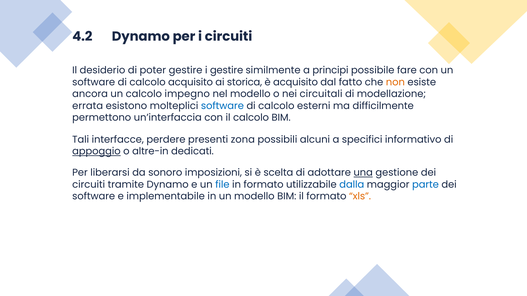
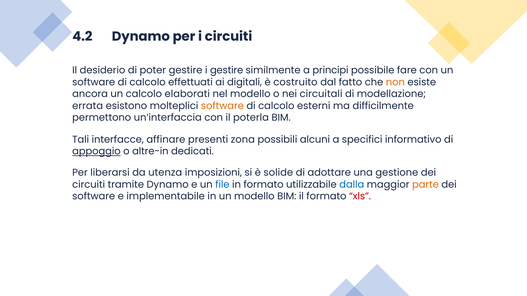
calcolo acquisito: acquisito -> effettuati
storica: storica -> digitali
è acquisito: acquisito -> costruito
impegno: impegno -> elaborati
software at (222, 106) colour: blue -> orange
il calcolo: calcolo -> poterla
perdere: perdere -> affinare
sonoro: sonoro -> utenza
scelta: scelta -> solide
una underline: present -> none
parte colour: blue -> orange
xls colour: orange -> red
